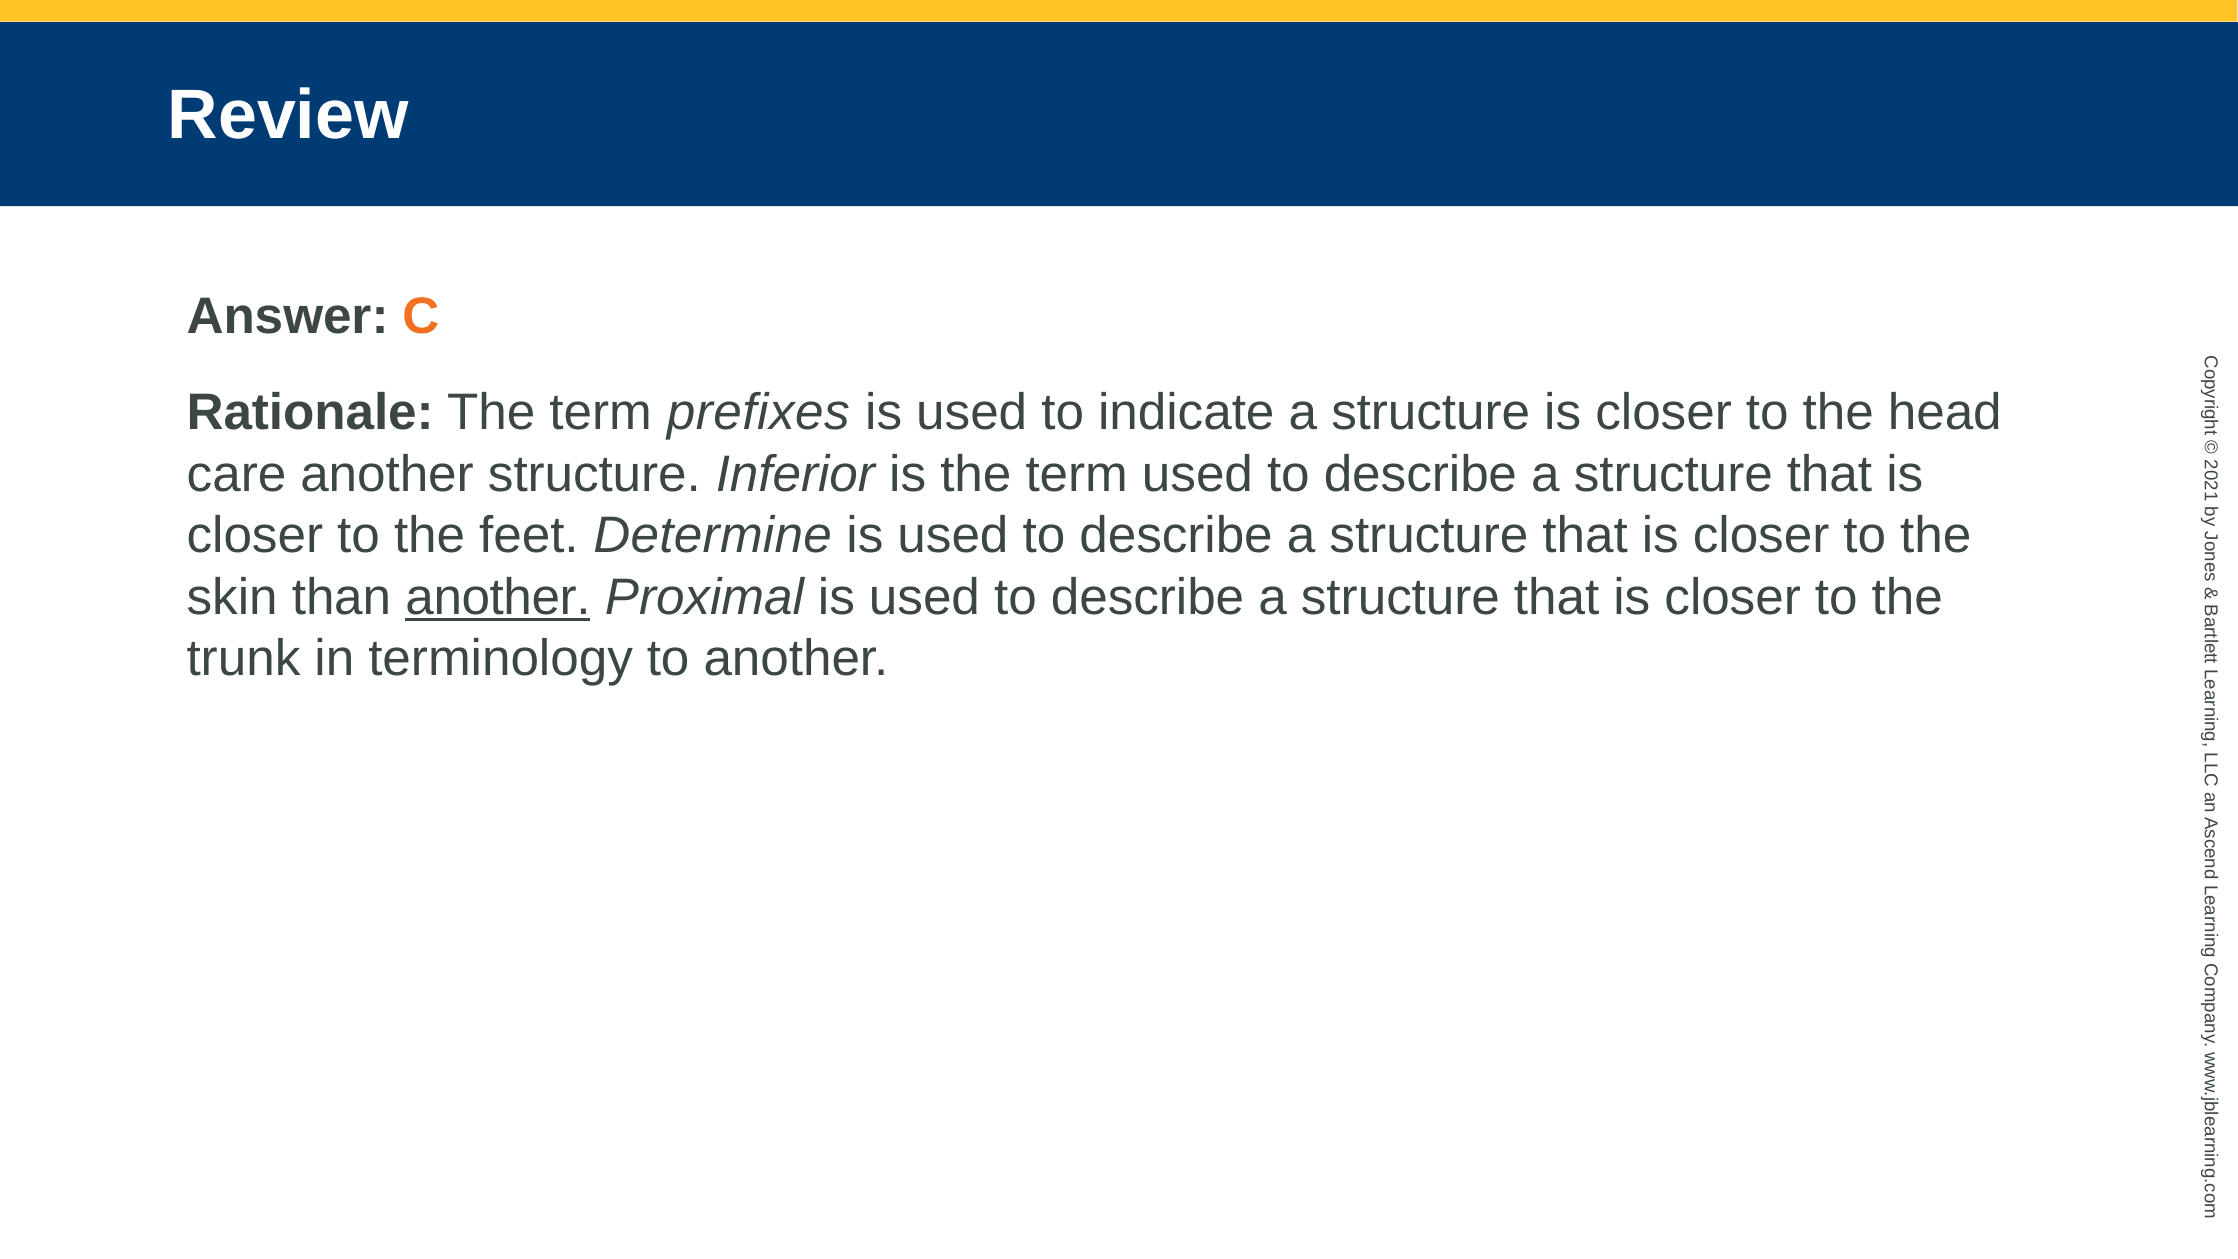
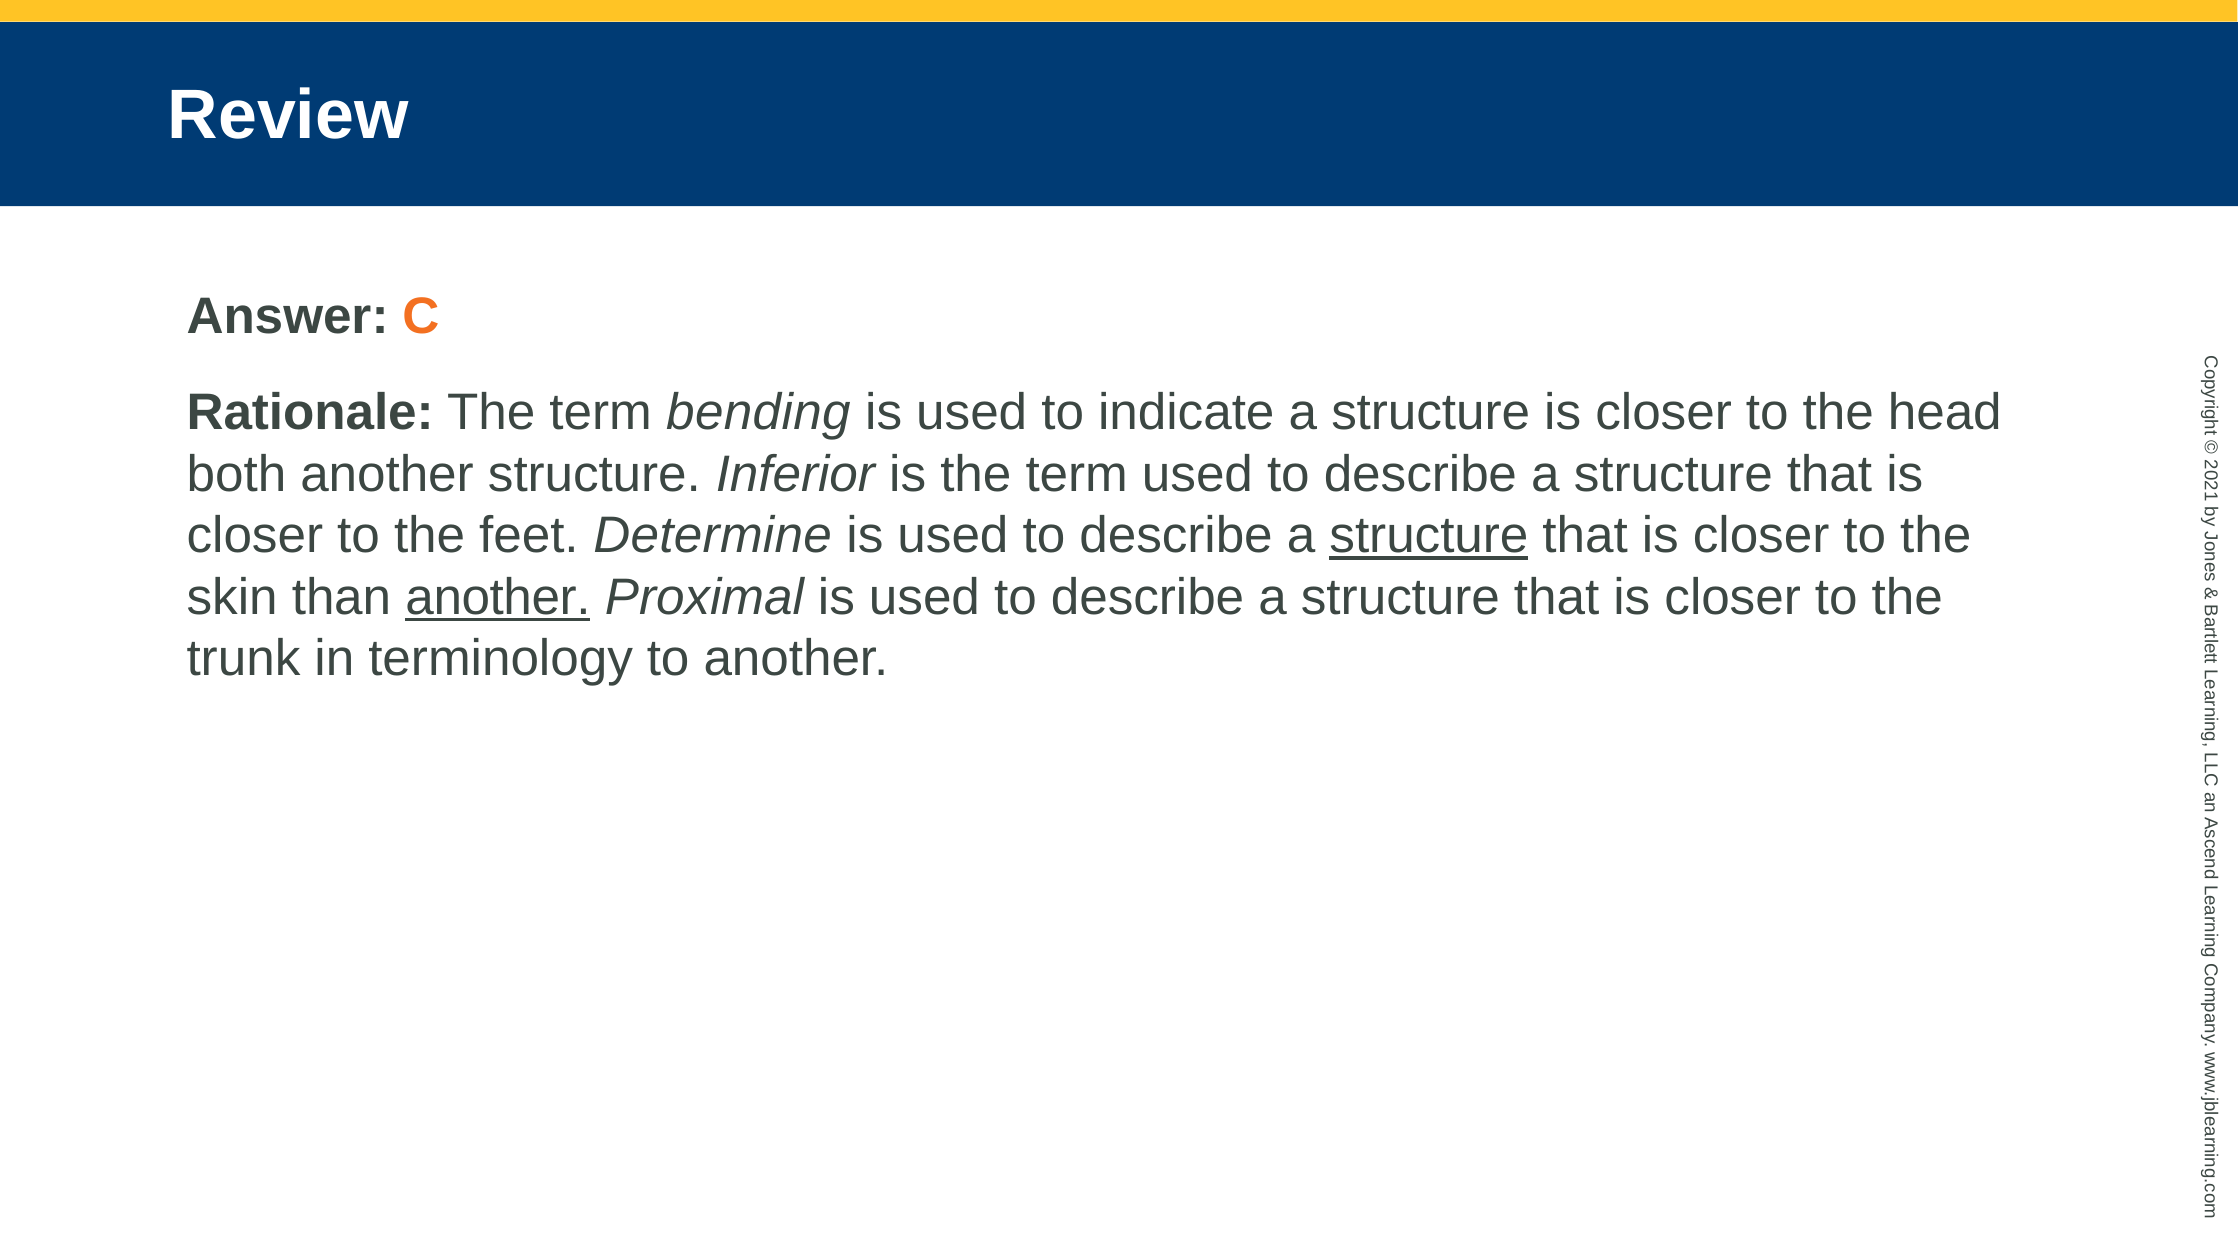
prefixes: prefixes -> bending
care: care -> both
structure at (1429, 536) underline: none -> present
